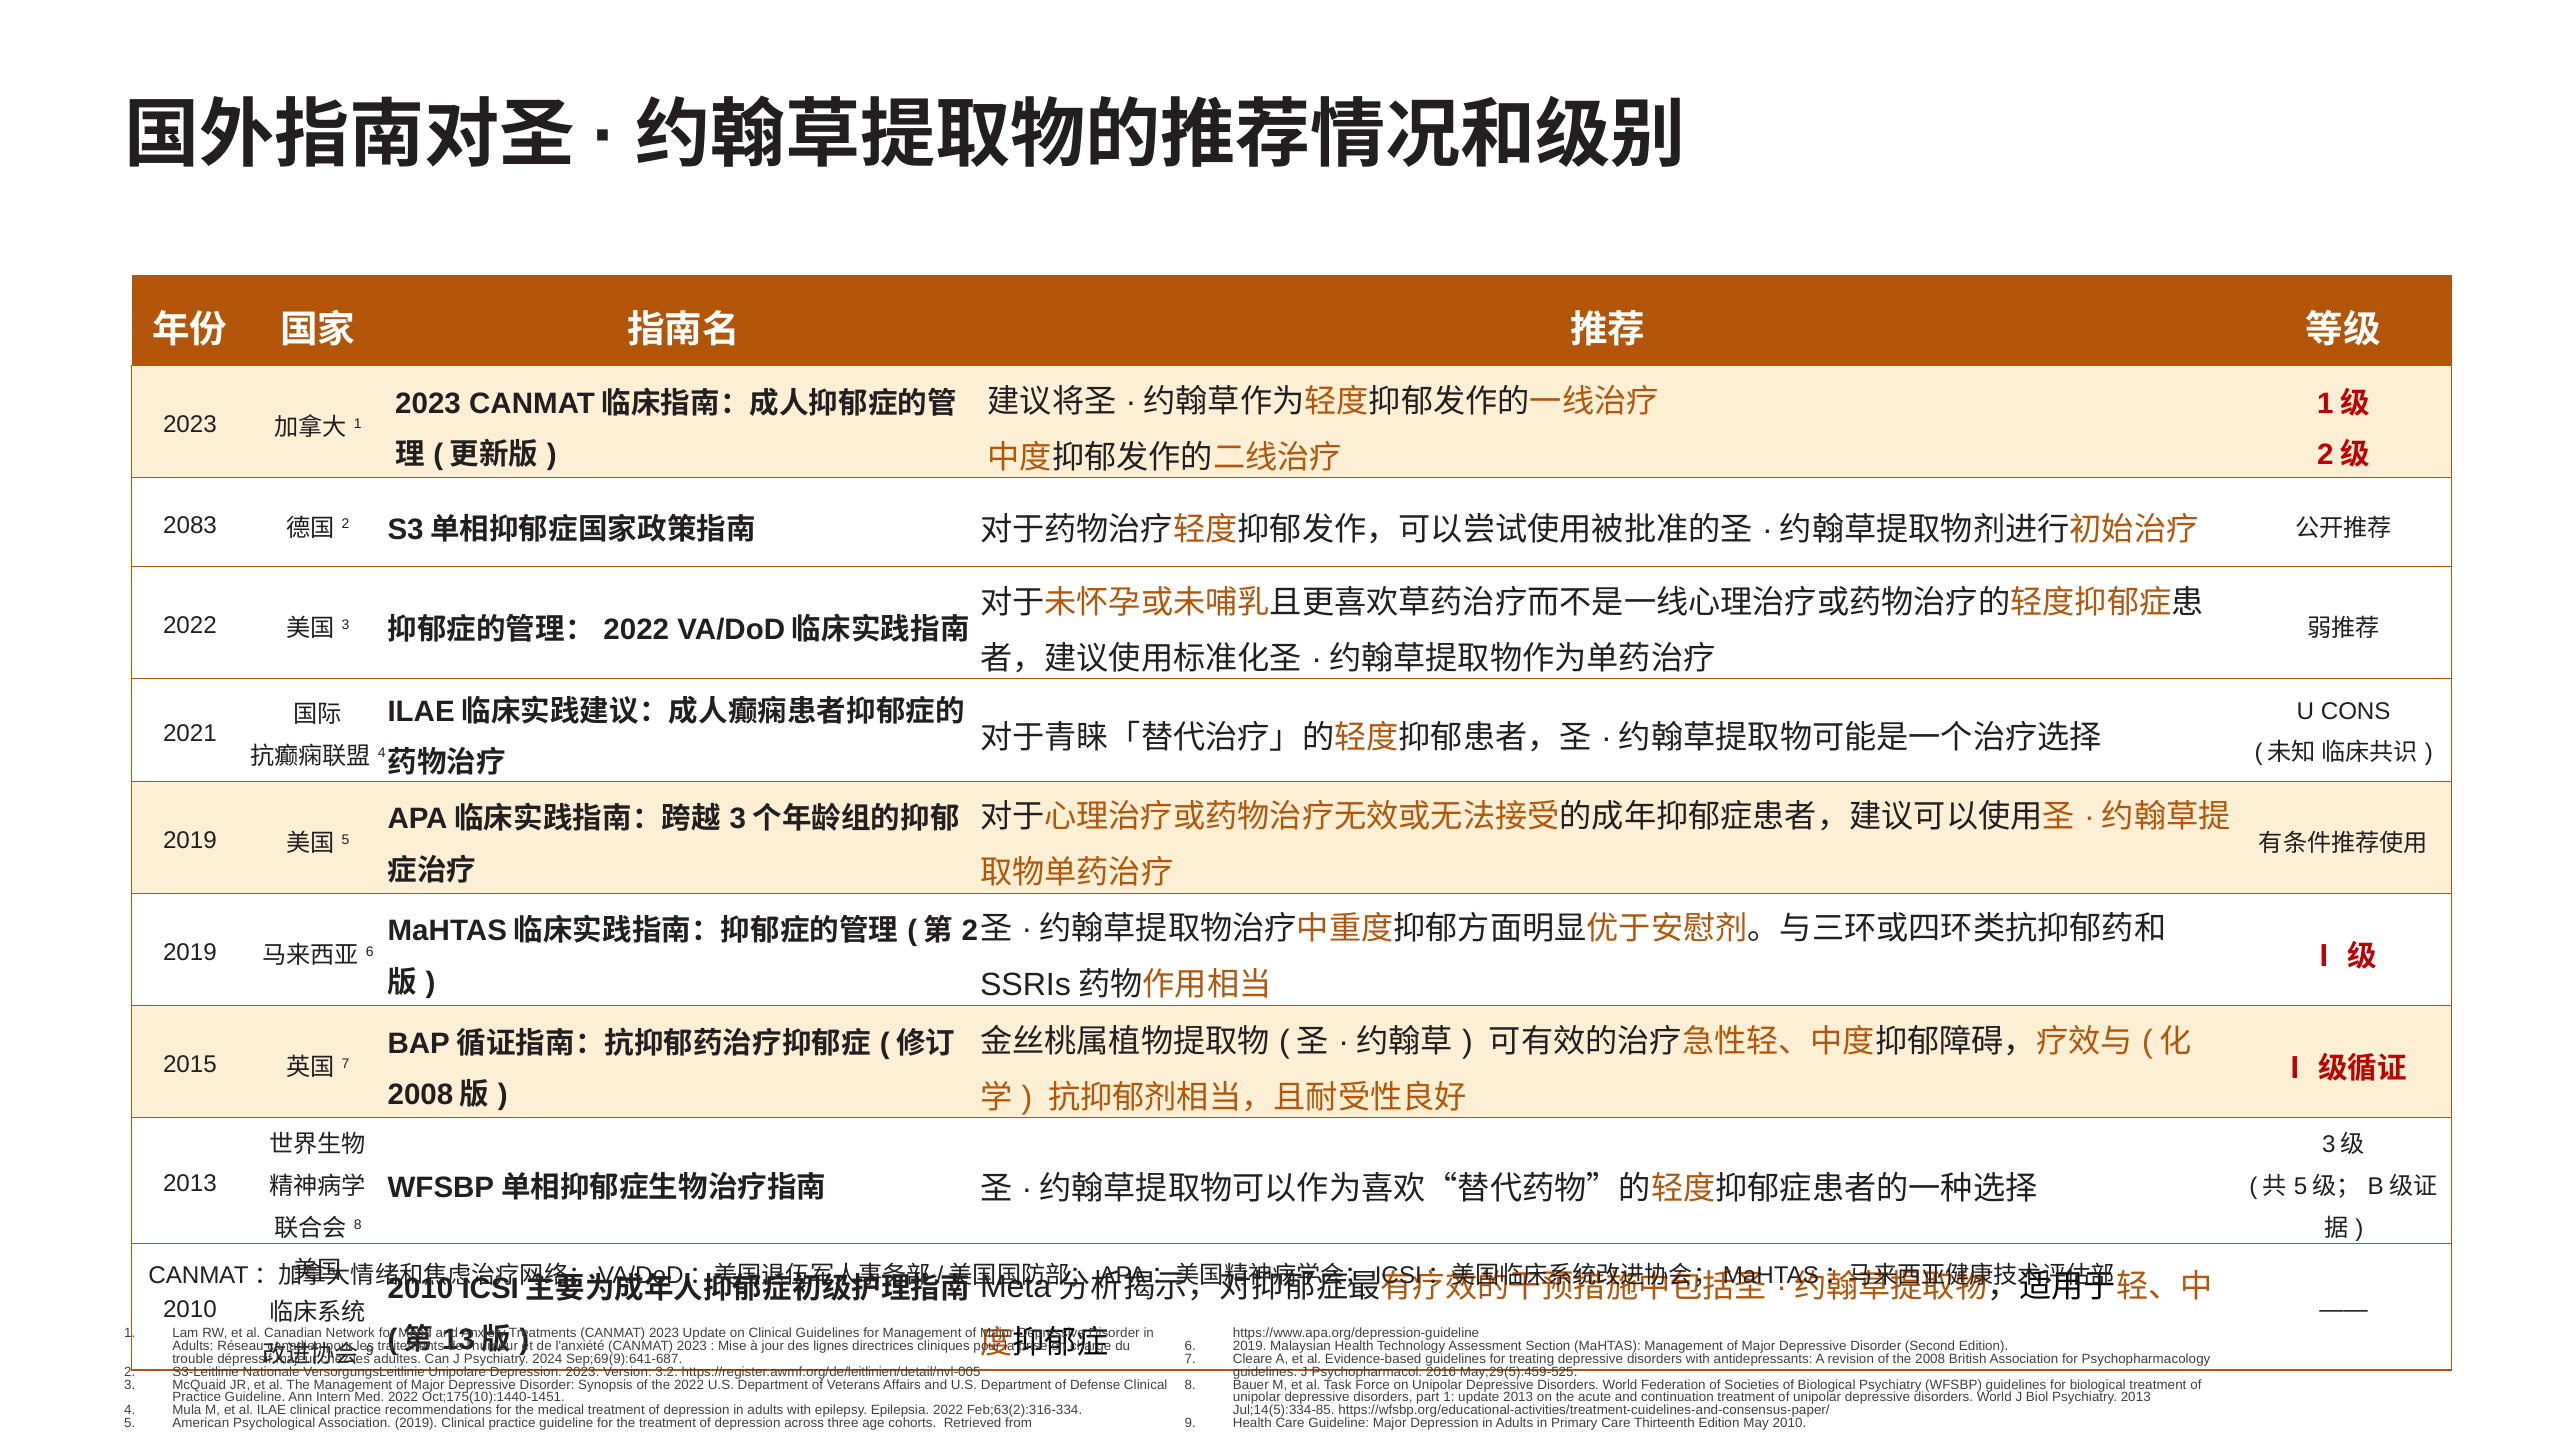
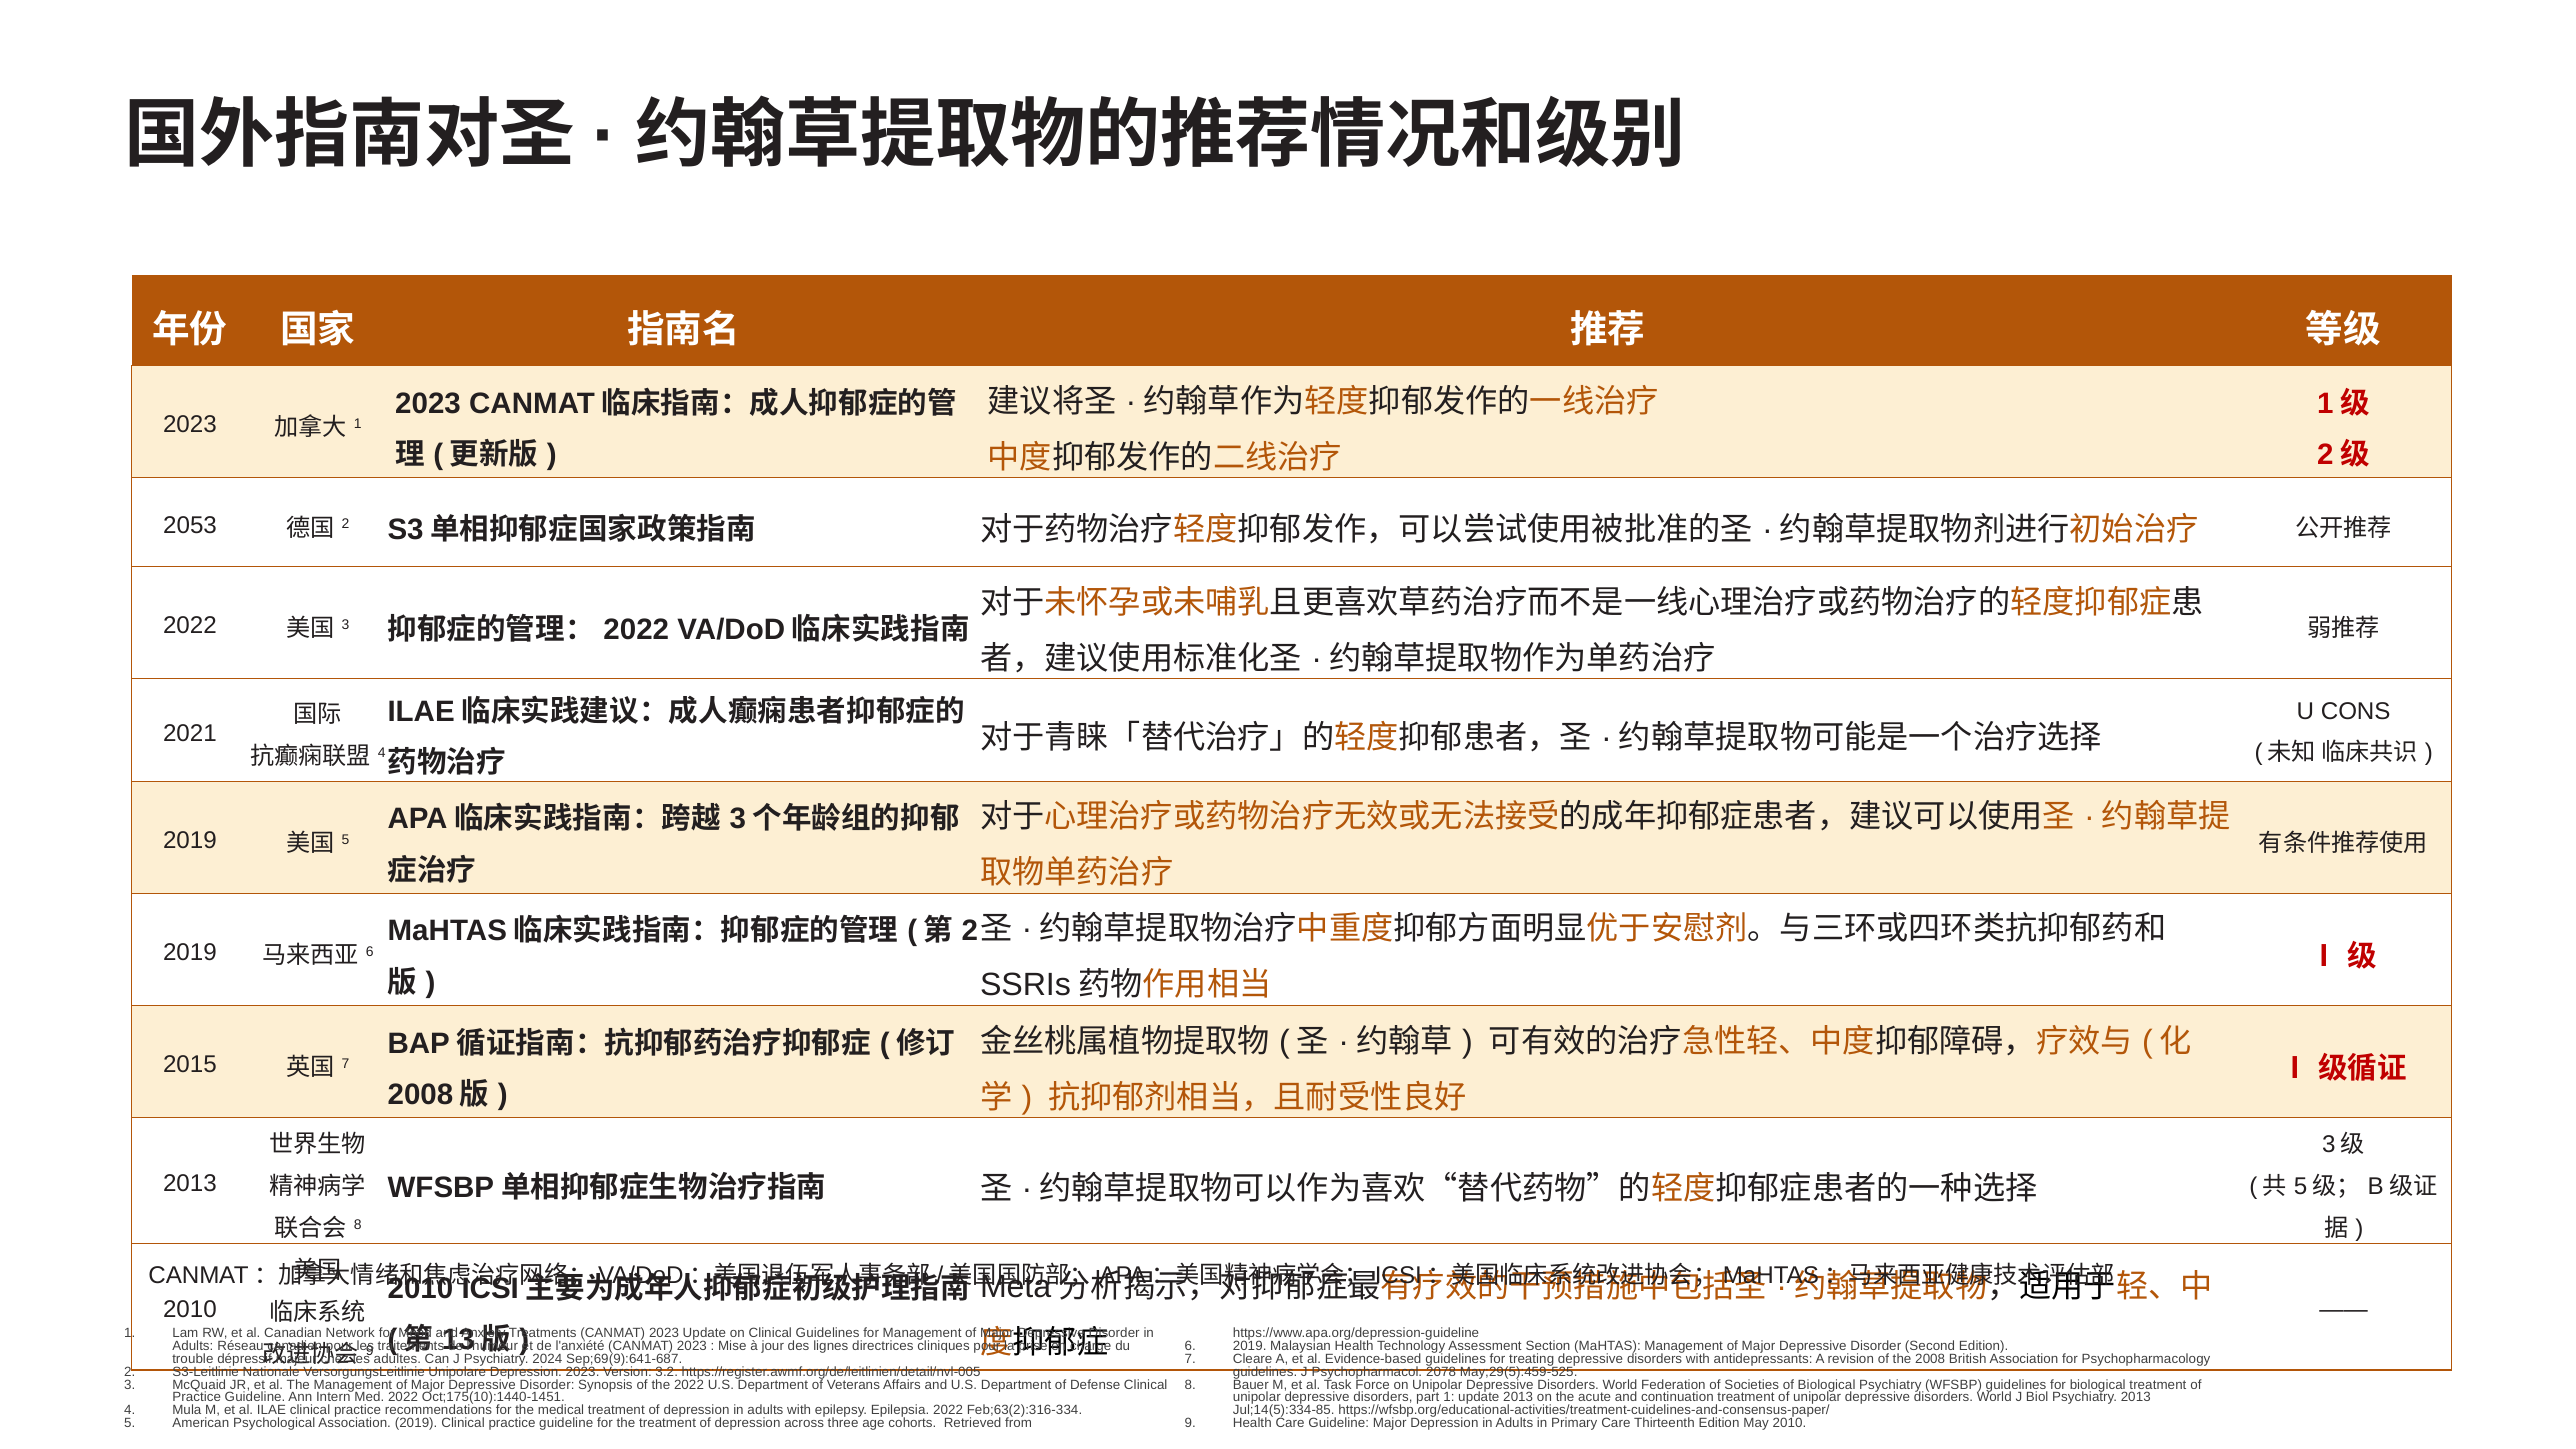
2083: 2083 -> 2053
2016: 2016 -> 2078
